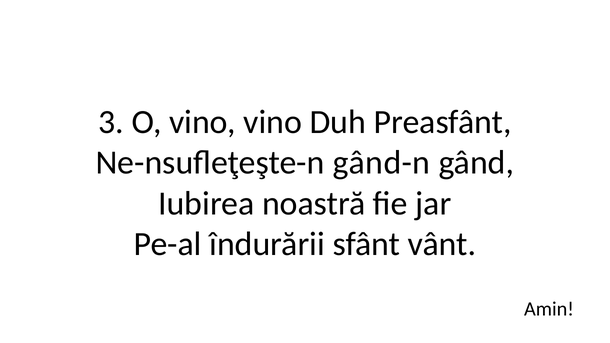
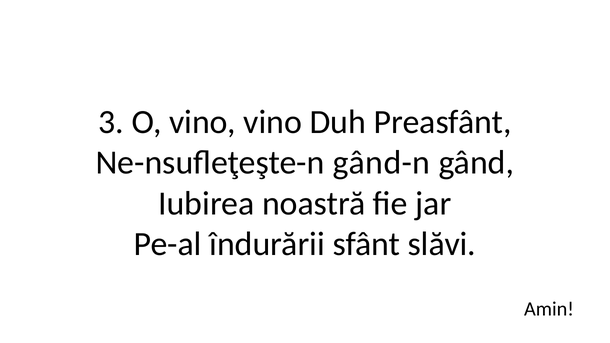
vânt: vânt -> slăvi
